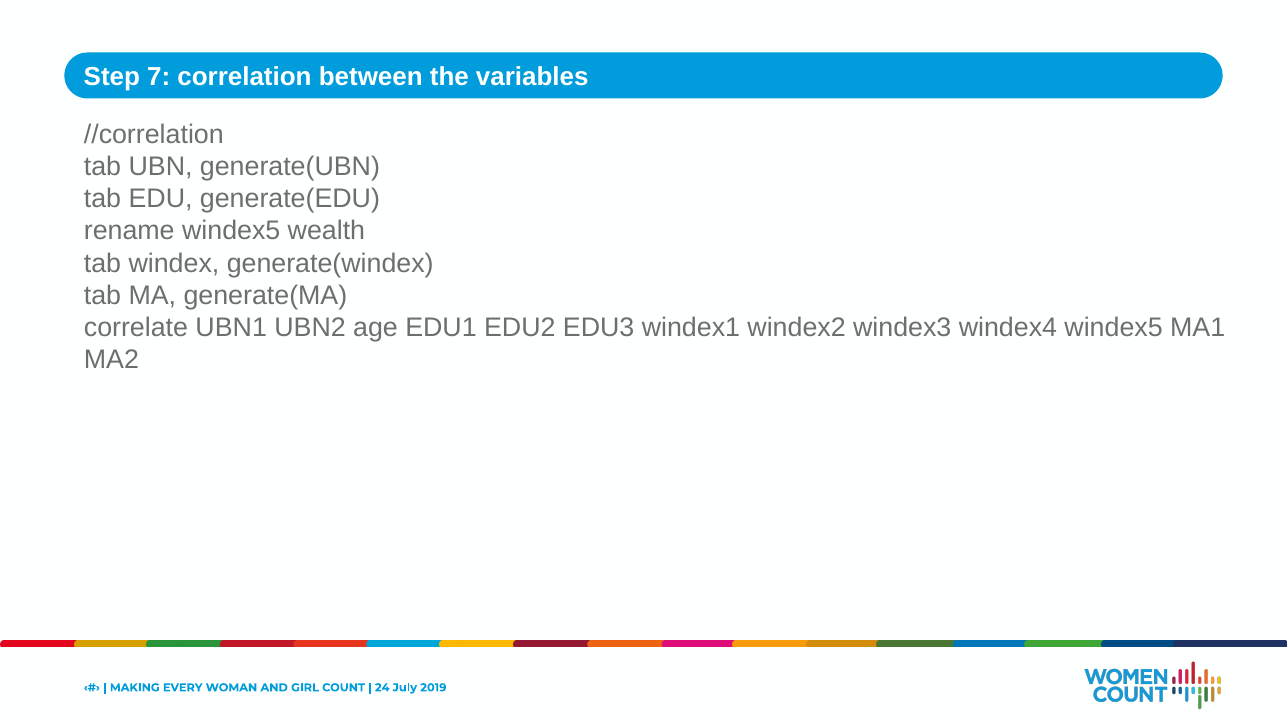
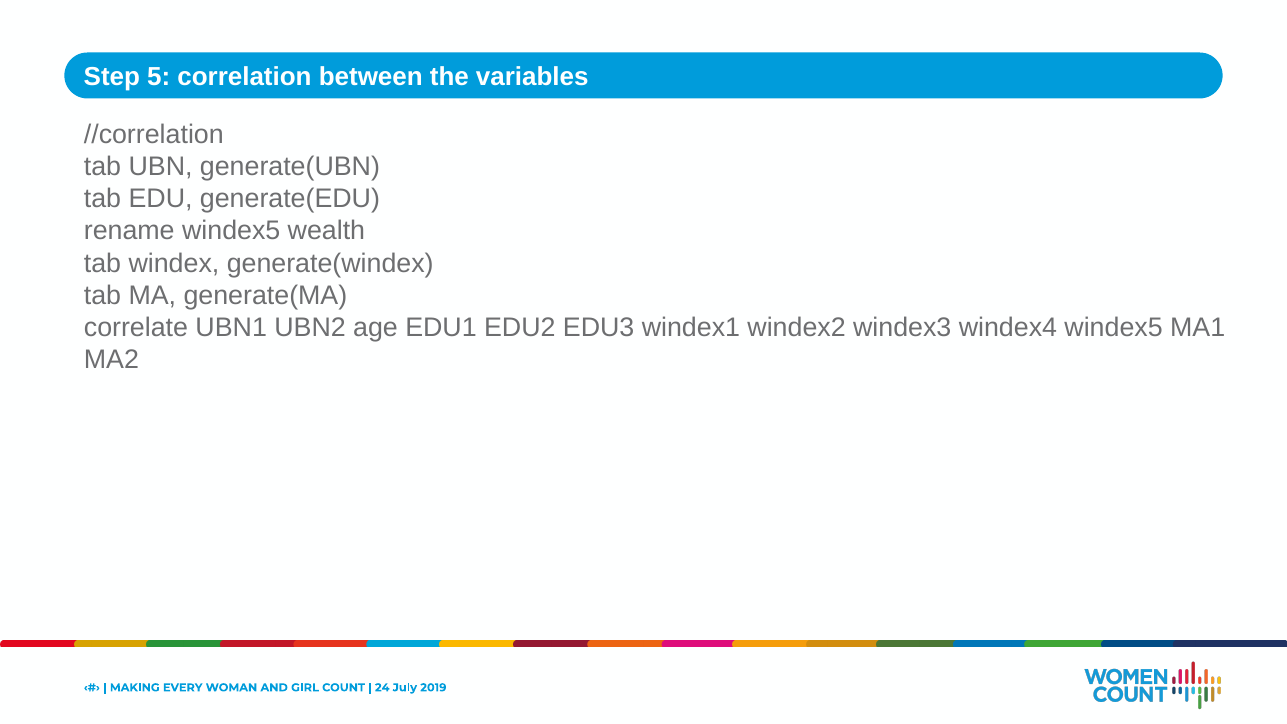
7: 7 -> 5
